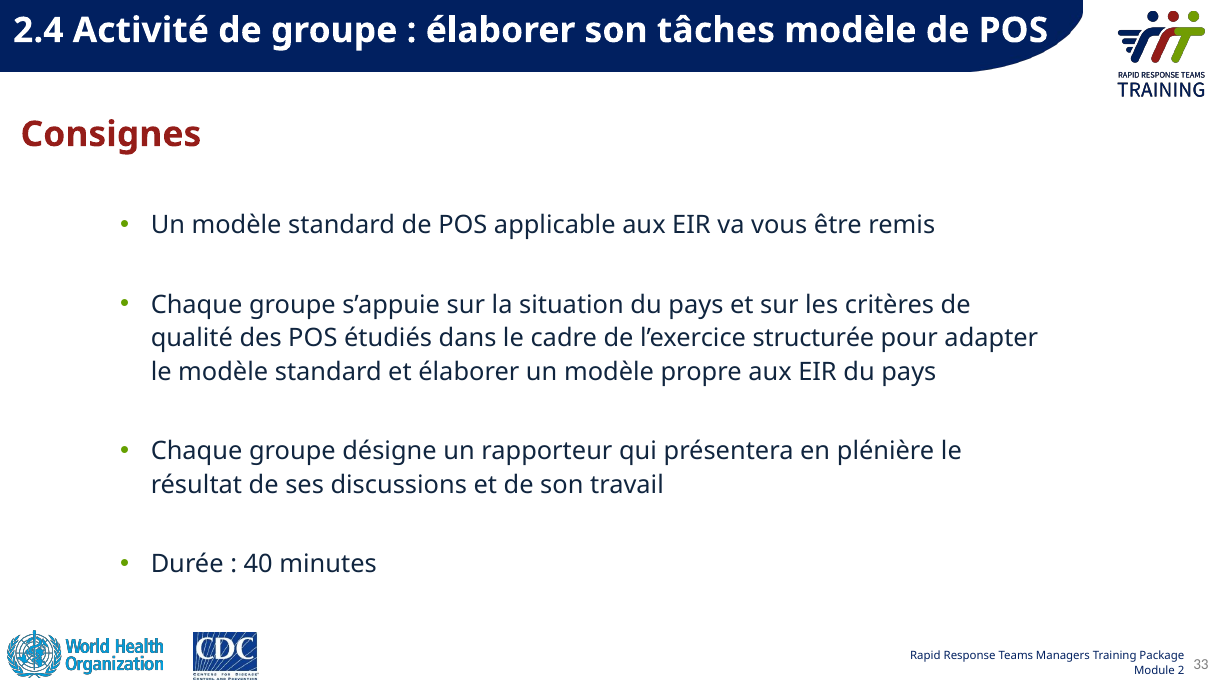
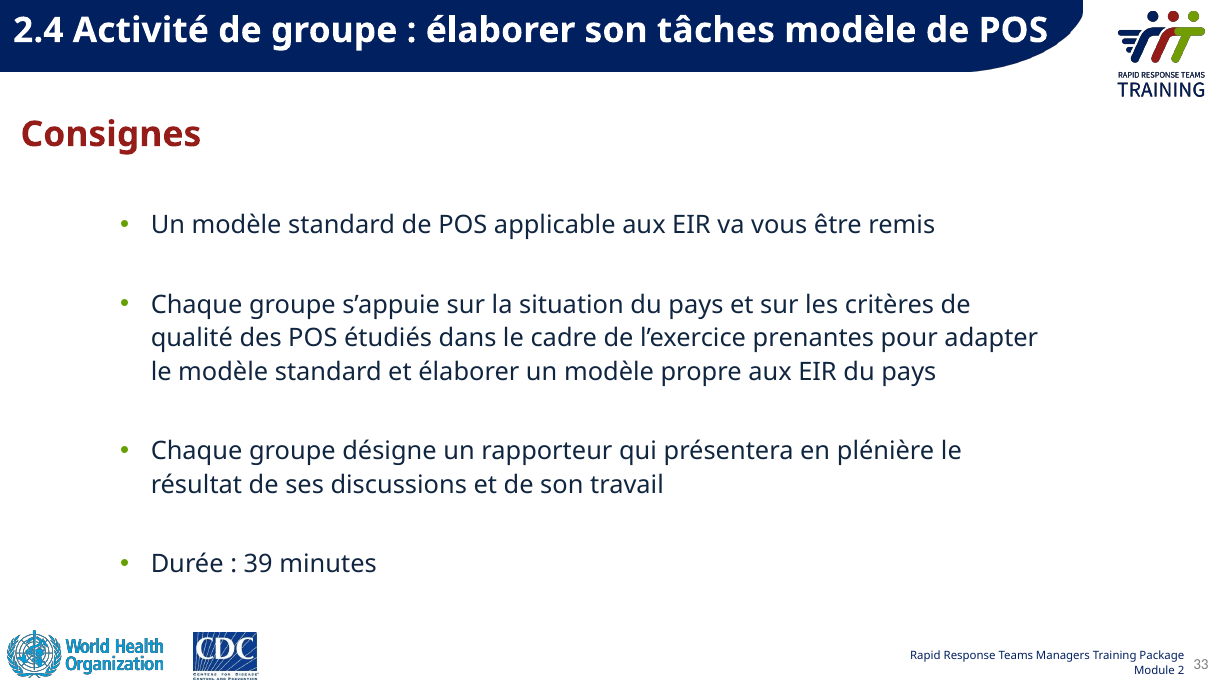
structurée: structurée -> prenantes
40: 40 -> 39
